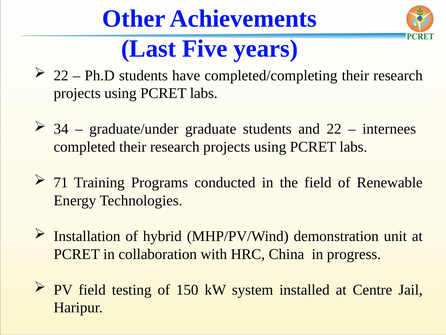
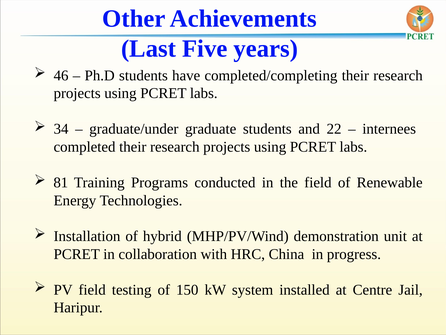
22 at (61, 75): 22 -> 46
71: 71 -> 81
